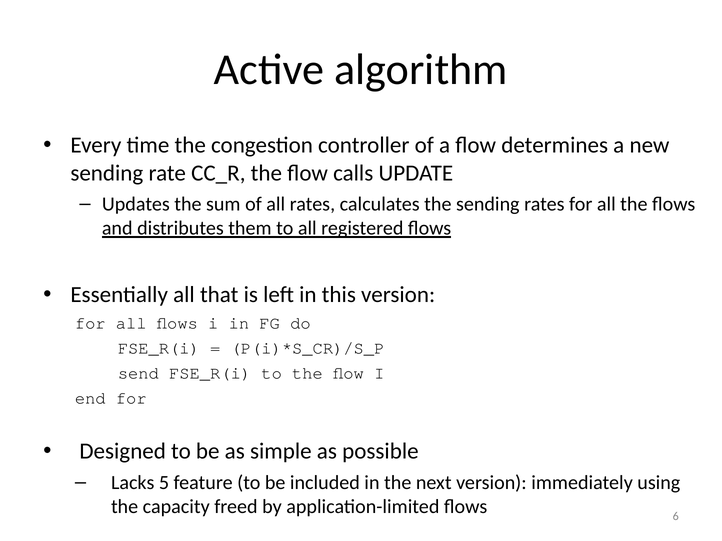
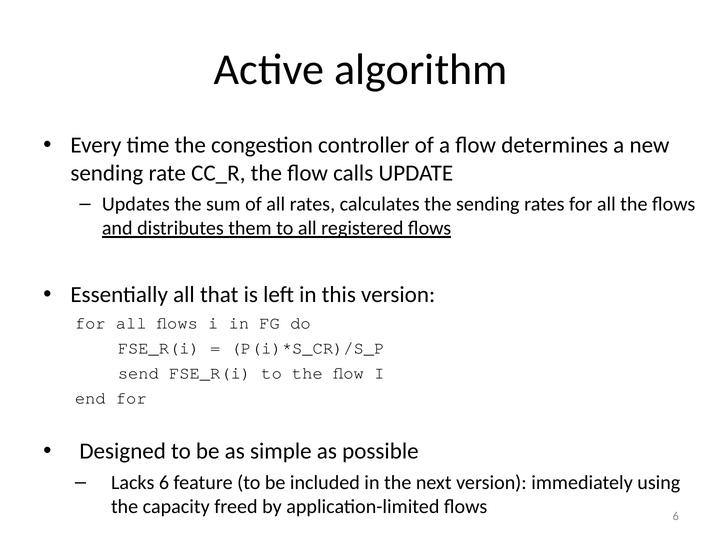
Lacks 5: 5 -> 6
